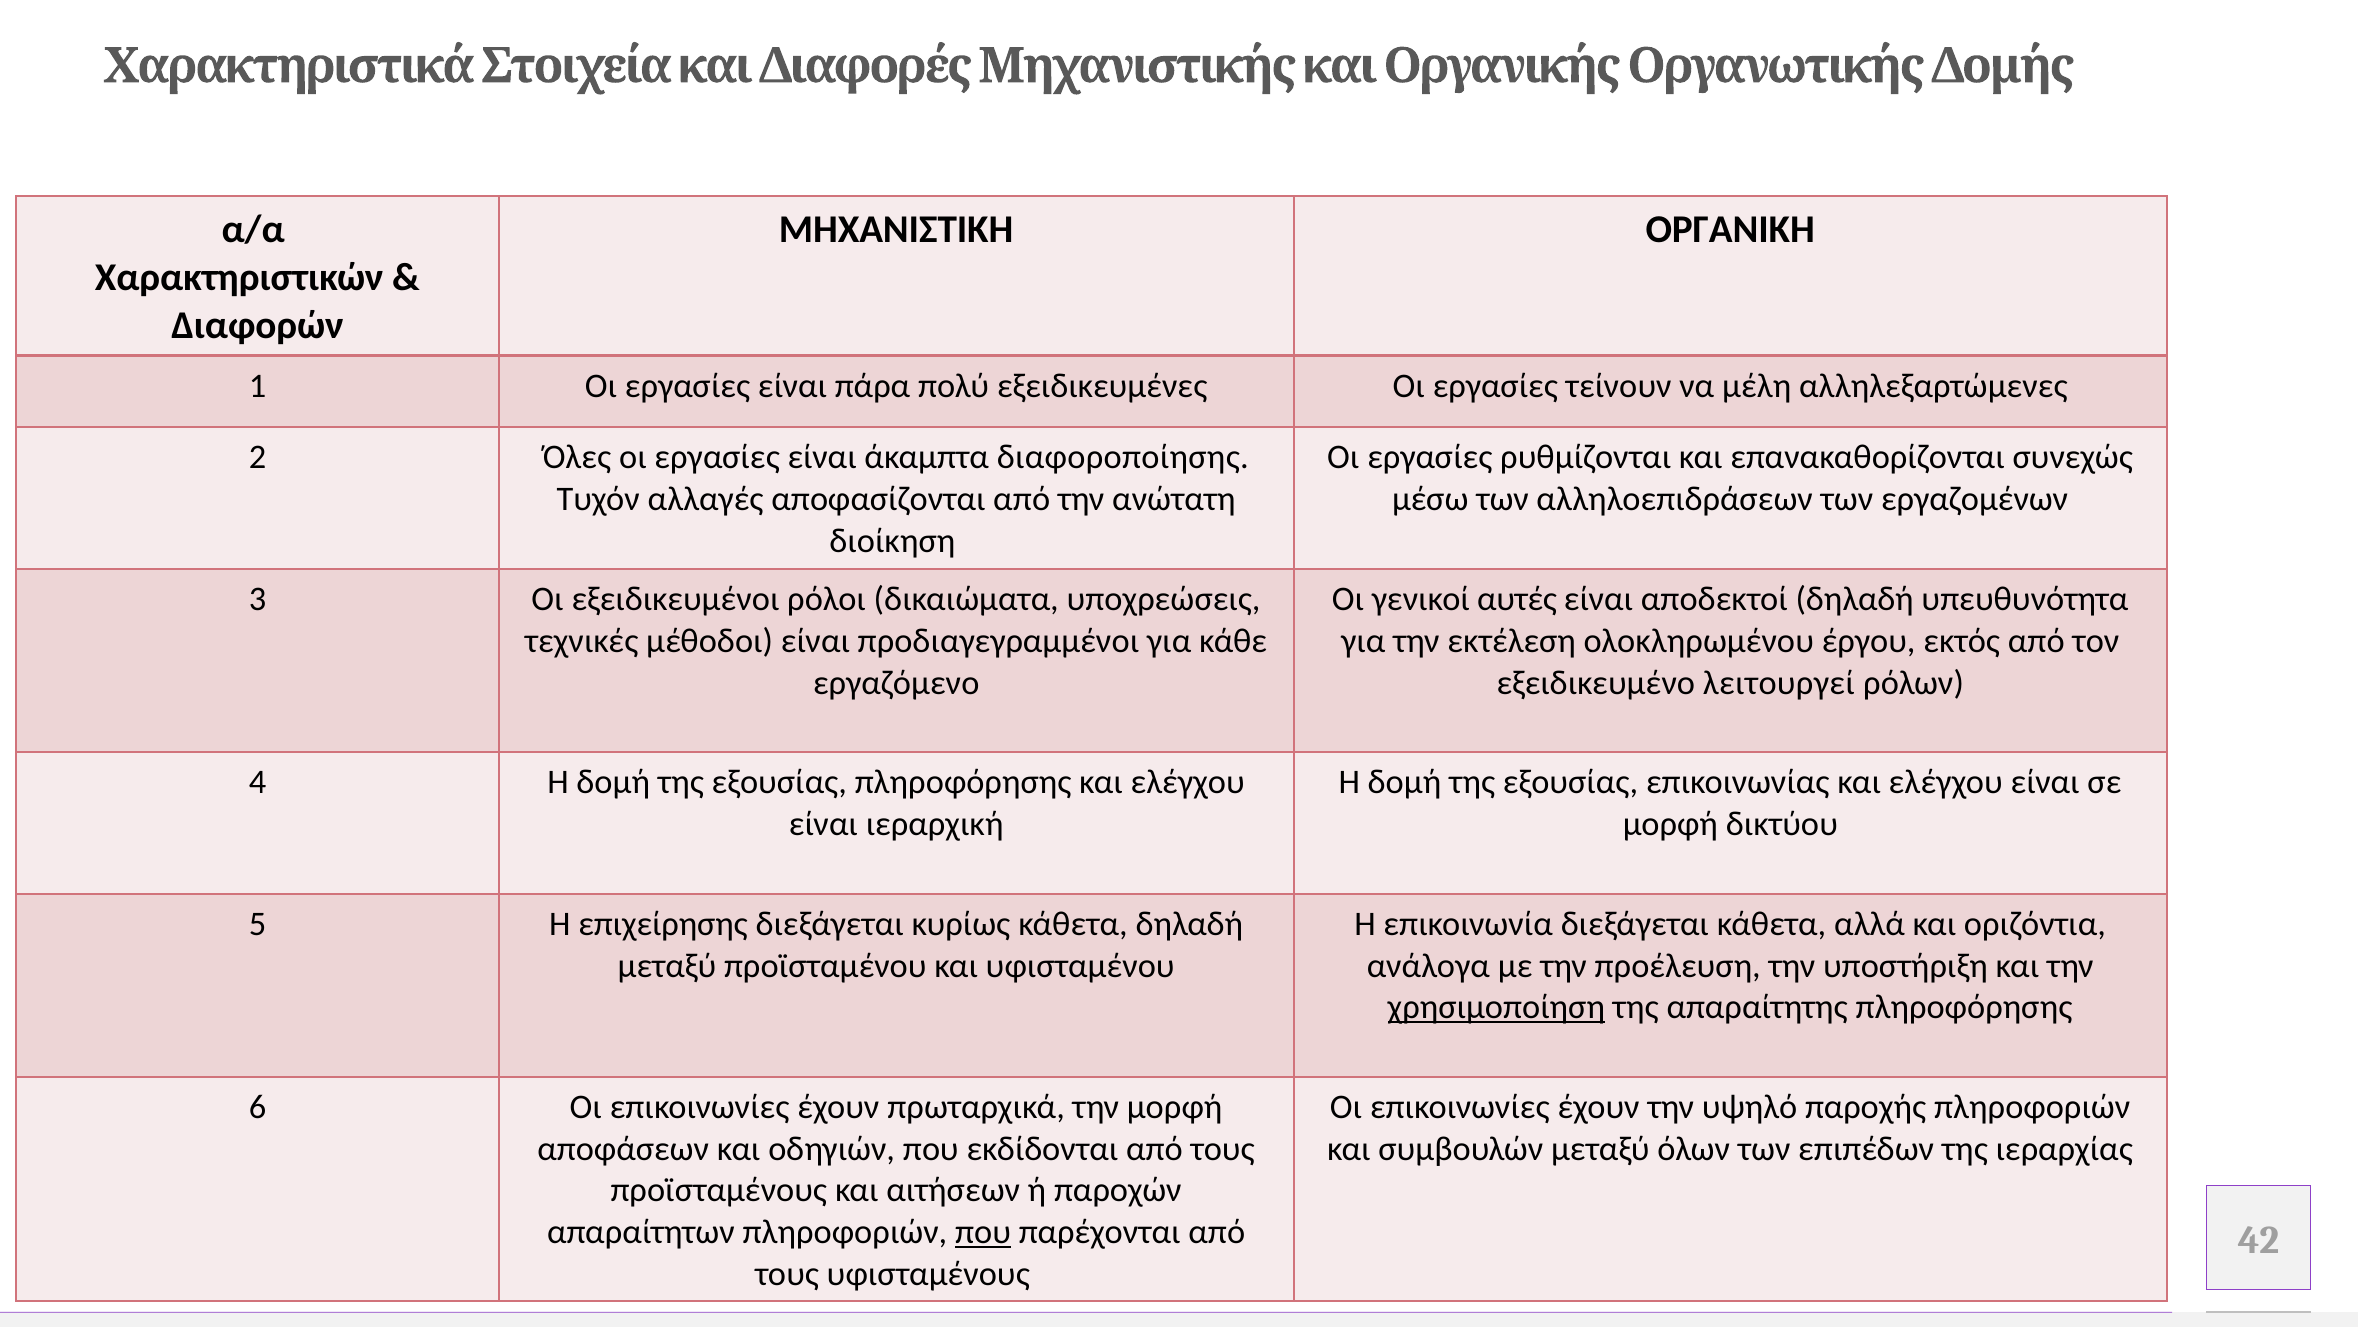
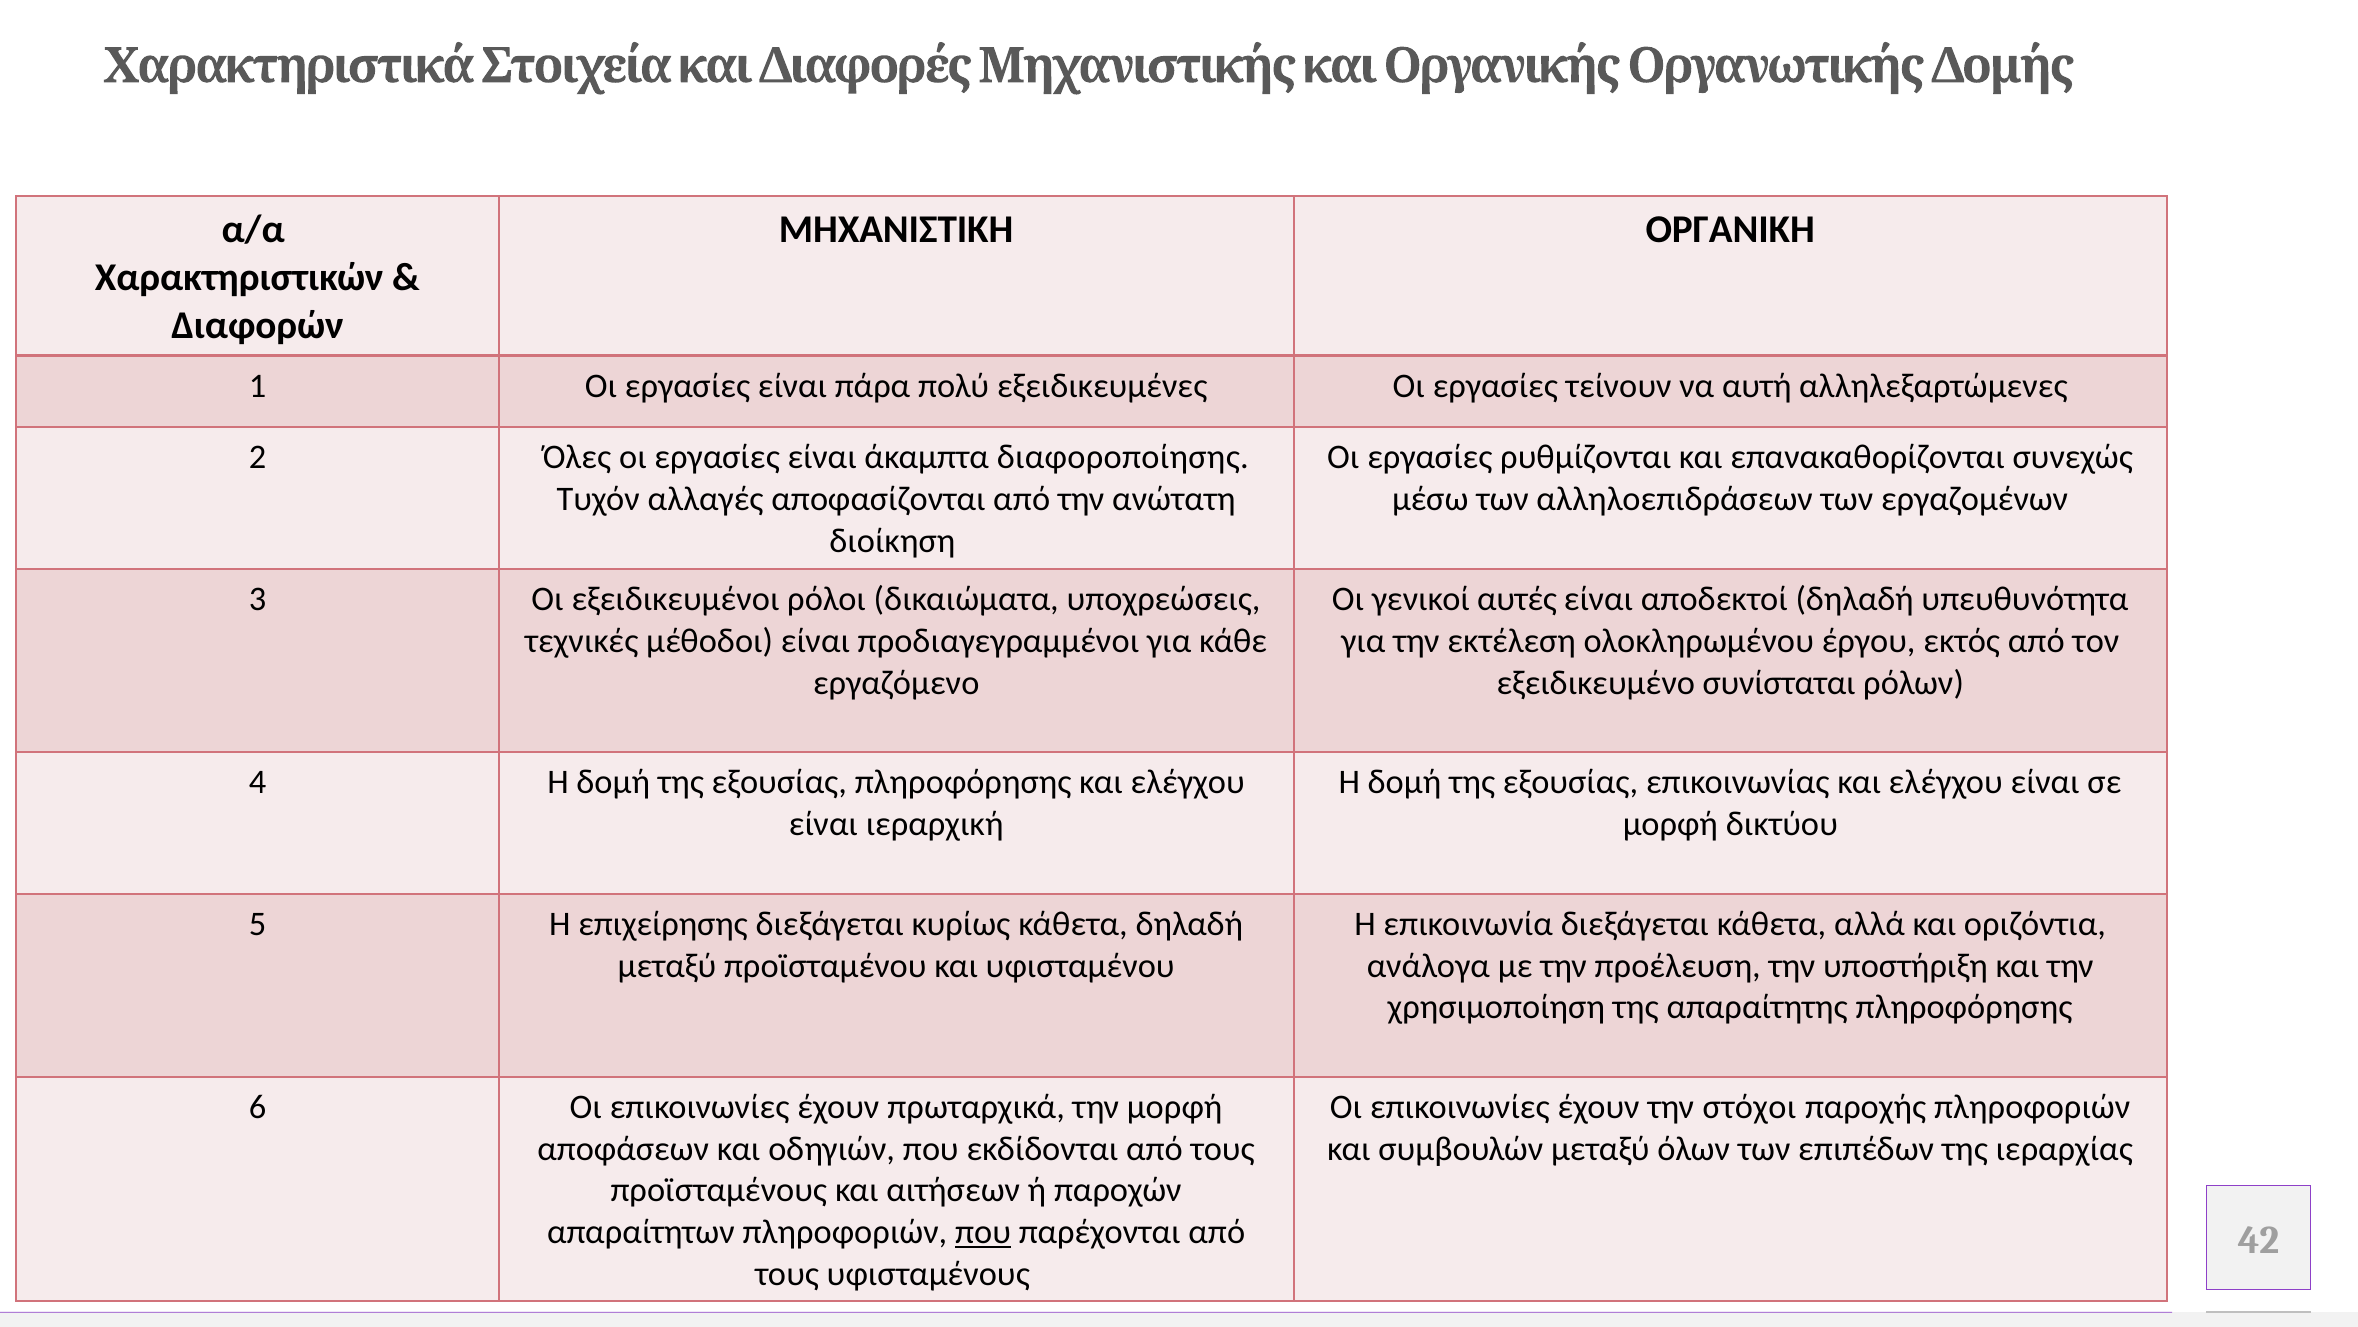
μέλη: μέλη -> αυτή
λειτουργεί: λειτουργεί -> συνίσταται
χρησιμοποίηση underline: present -> none
υψηλό: υψηλό -> στόχοι
